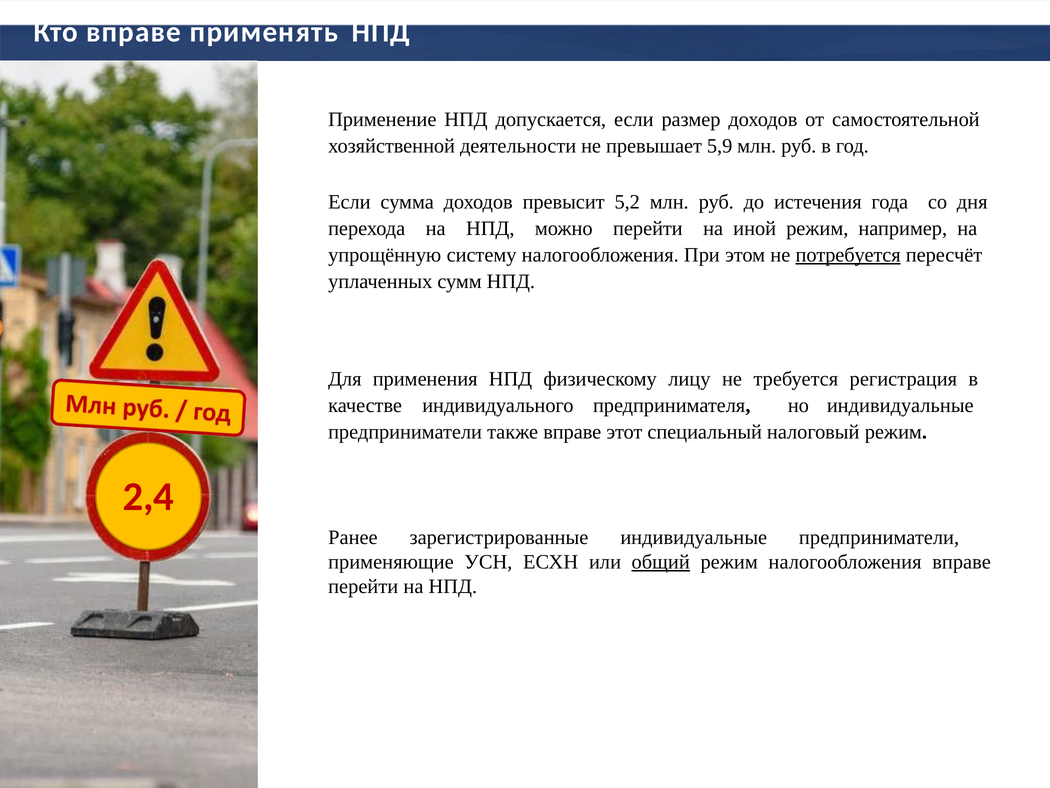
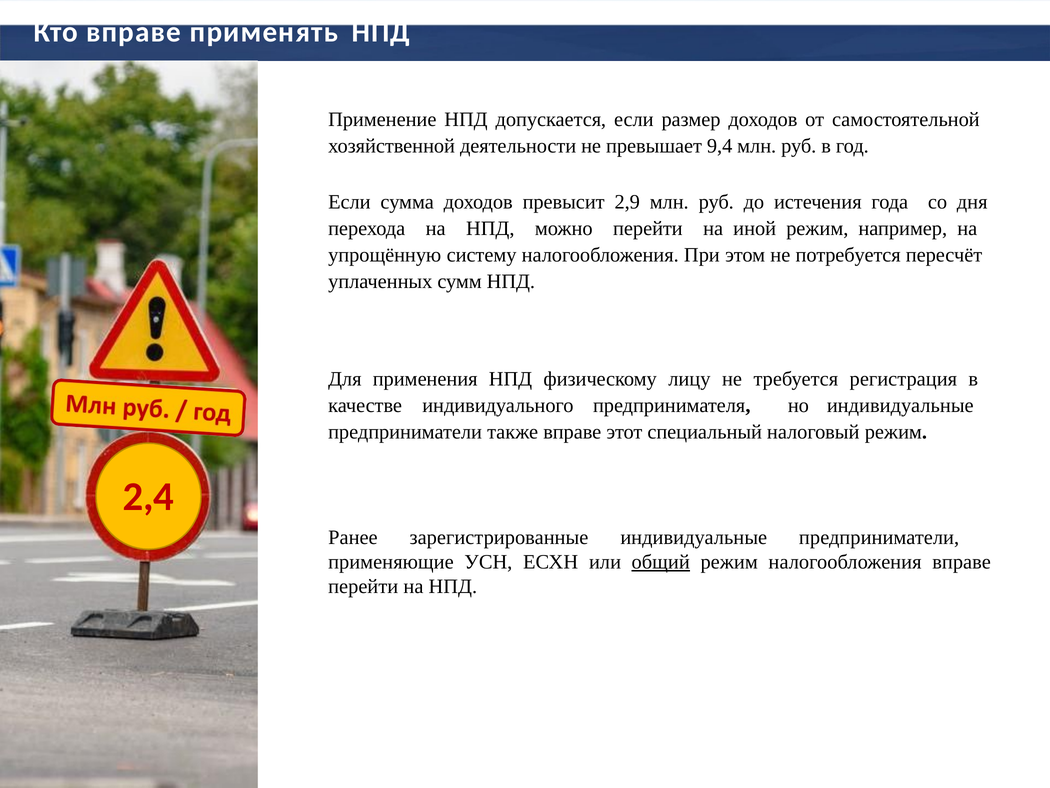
5,9: 5,9 -> 9,4
5,2: 5,2 -> 2,9
потребуется underline: present -> none
